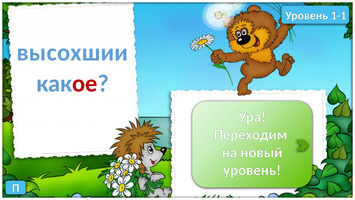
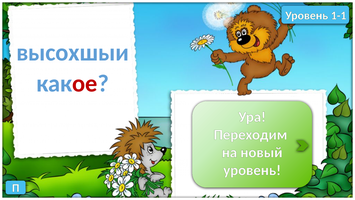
высохшии: высохшии -> высохшыи
